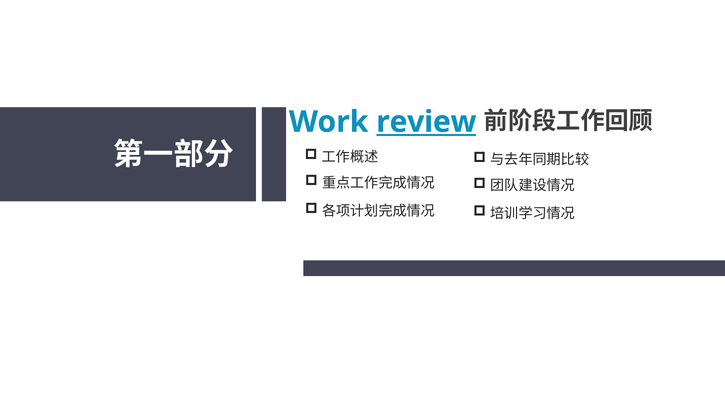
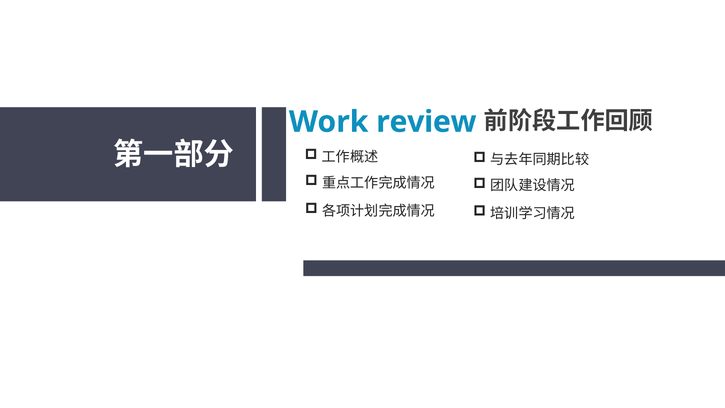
review underline: present -> none
